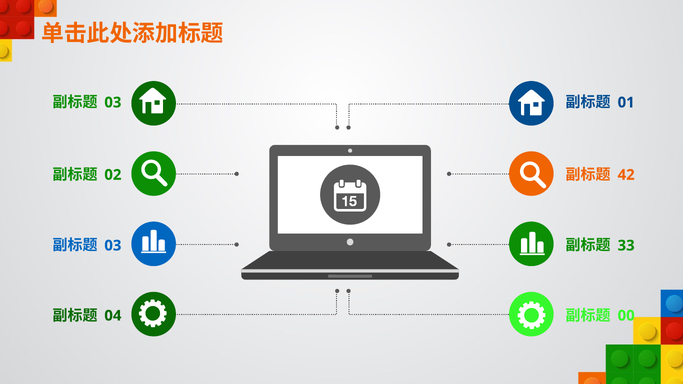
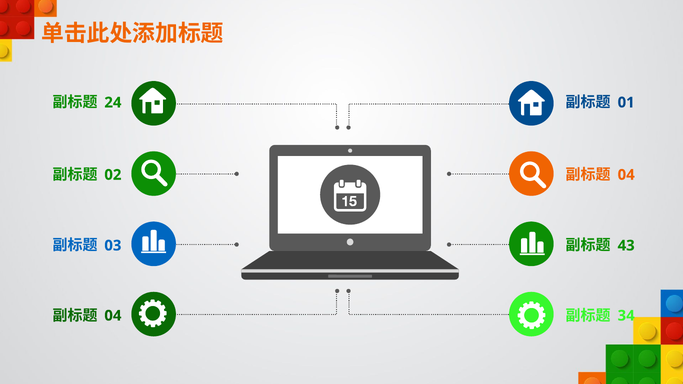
03 at (113, 103): 03 -> 24
42 at (626, 175): 42 -> 04
33: 33 -> 43
00: 00 -> 34
